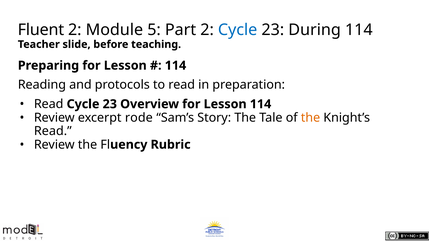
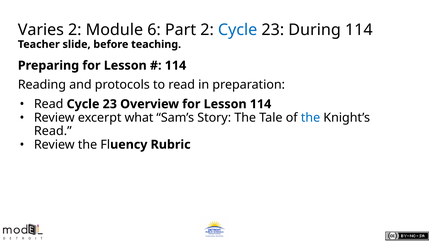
Fluent: Fluent -> Varies
5: 5 -> 6
rode: rode -> what
the at (311, 118) colour: orange -> blue
